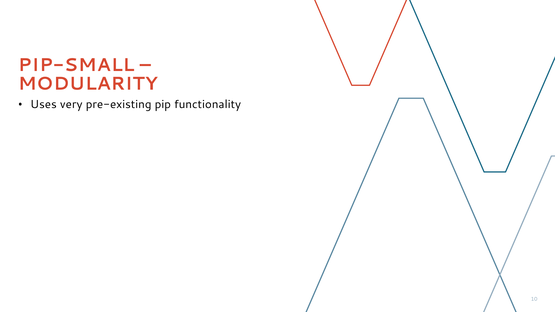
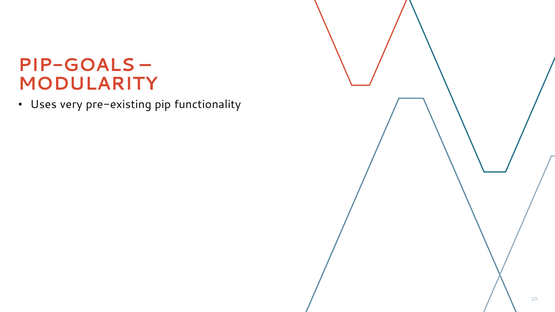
PIP-SMALL: PIP-SMALL -> PIP-GOALS
